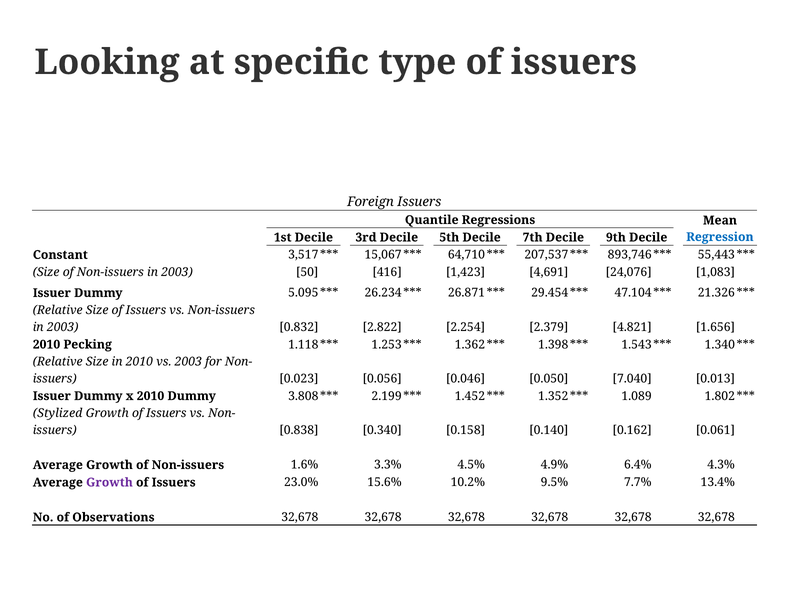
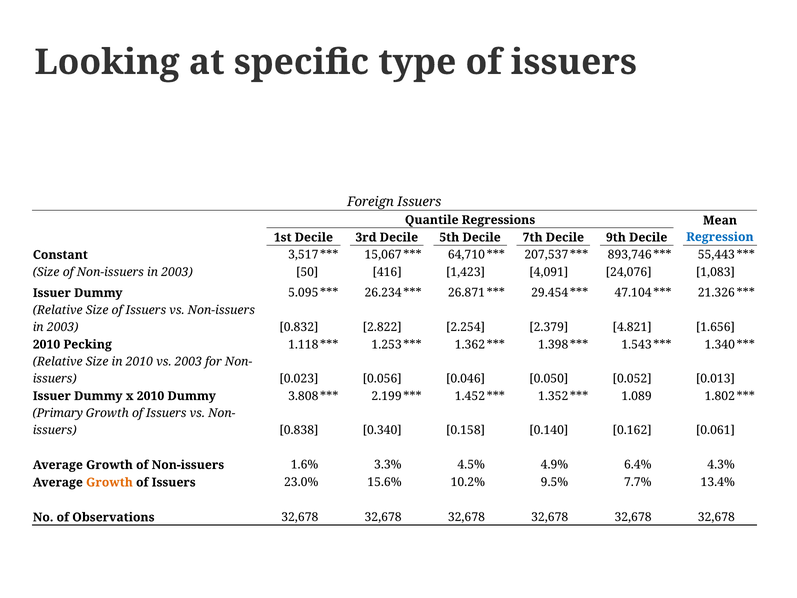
4,691: 4,691 -> 4,091
7.040: 7.040 -> 0.052
Stylized: Stylized -> Primary
Growth at (109, 482) colour: purple -> orange
